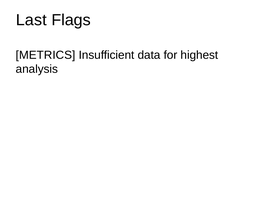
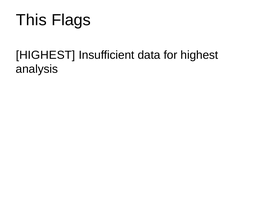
Last: Last -> This
METRICS at (46, 55): METRICS -> HIGHEST
